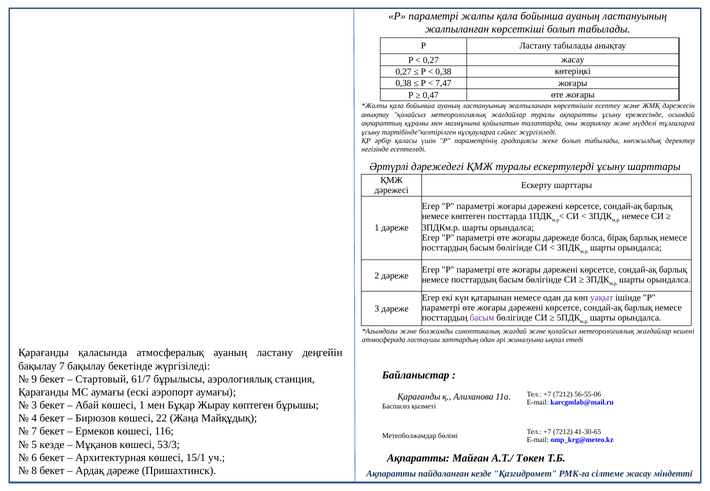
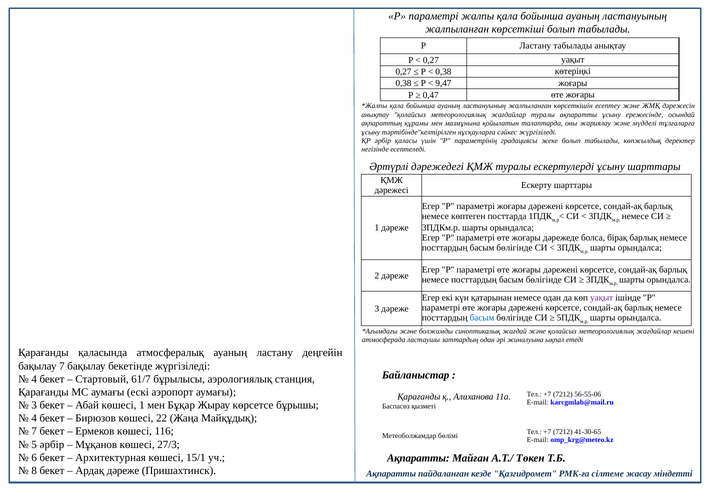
0,27 жасау: жасау -> уақыт
7,47: 7,47 -> 9,47
басым at (482, 318) colour: purple -> blue
9 at (34, 379): 9 -> 4
Жырау көптеген: көптеген -> көрсетсе
5 кезде: кезде -> әрбір
53/3: 53/3 -> 27/3
